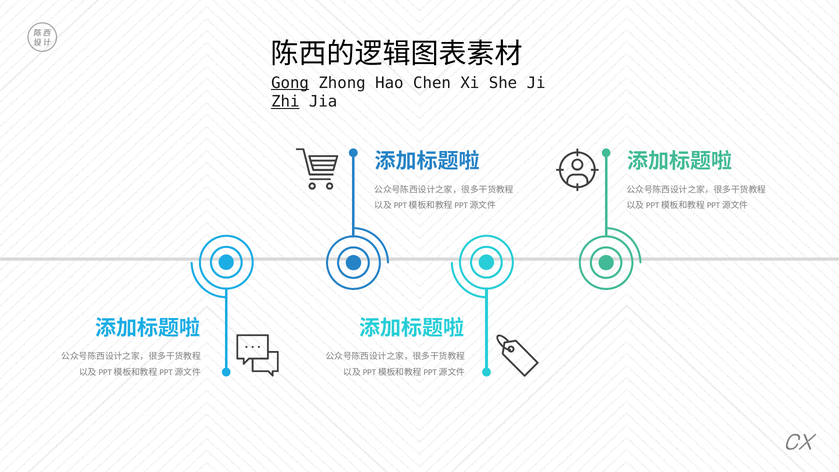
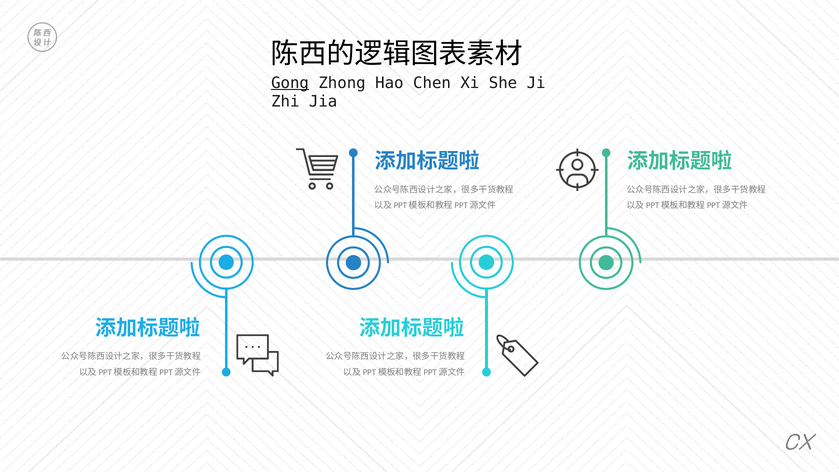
Zhi underline: present -> none
